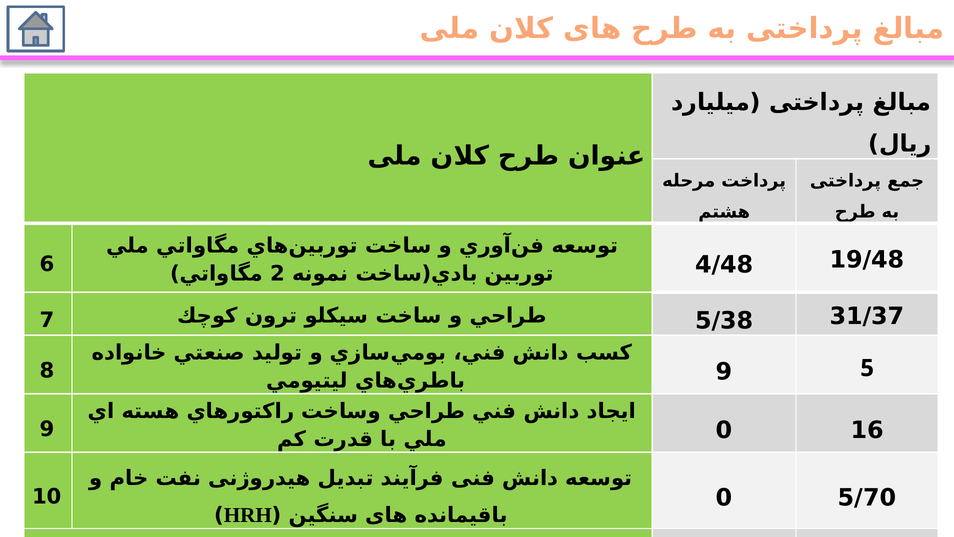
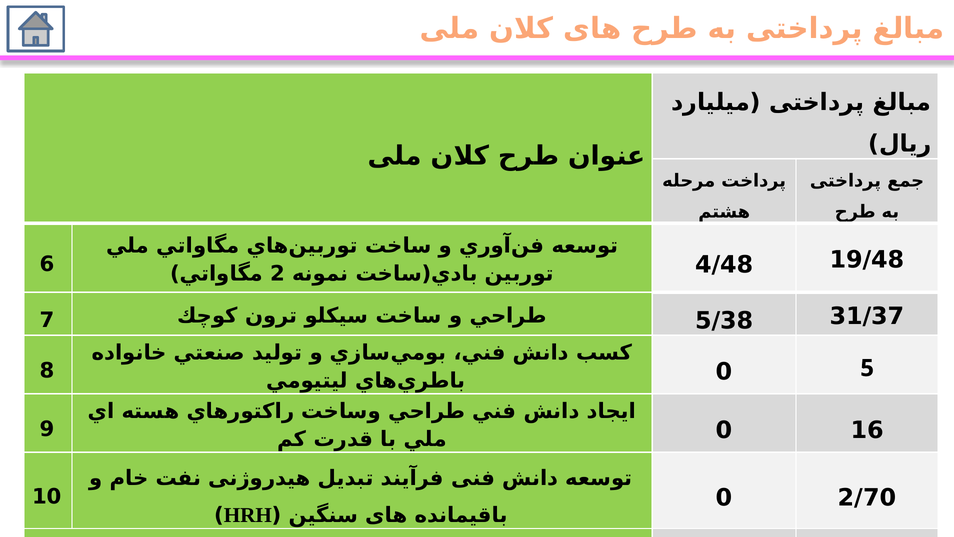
9 at (724, 372): 9 -> 0
5/70: 5/70 -> 2/70
